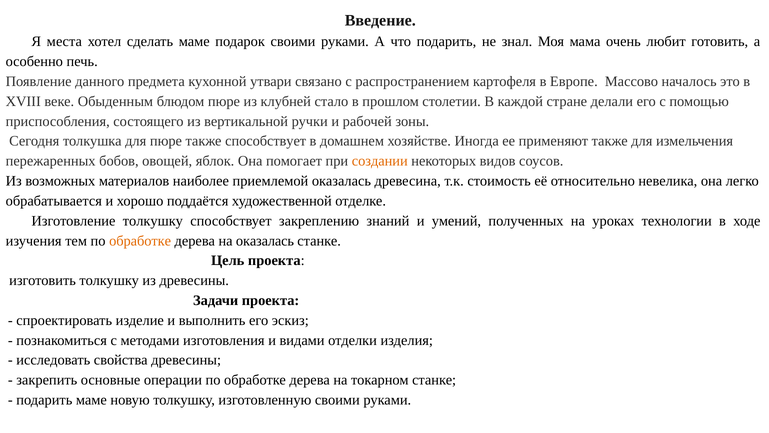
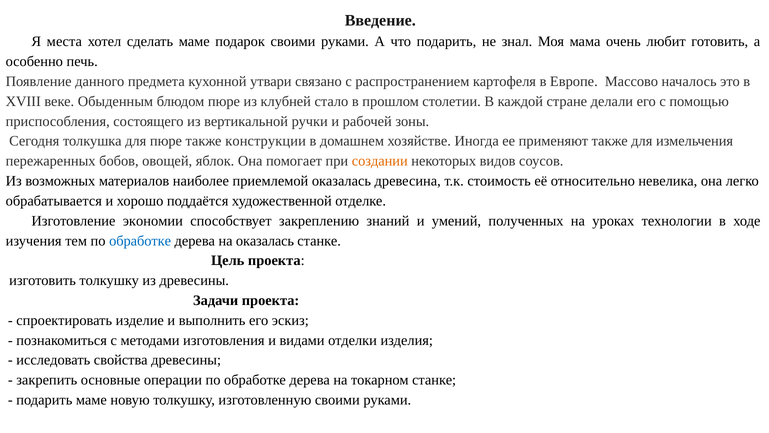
также способствует: способствует -> конструкции
Изготовление толкушку: толкушку -> экономии
обработке at (140, 240) colour: orange -> blue
